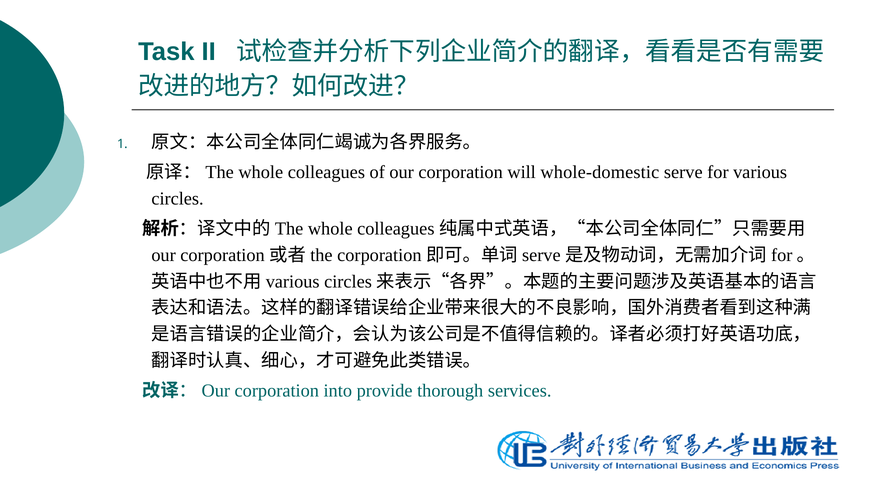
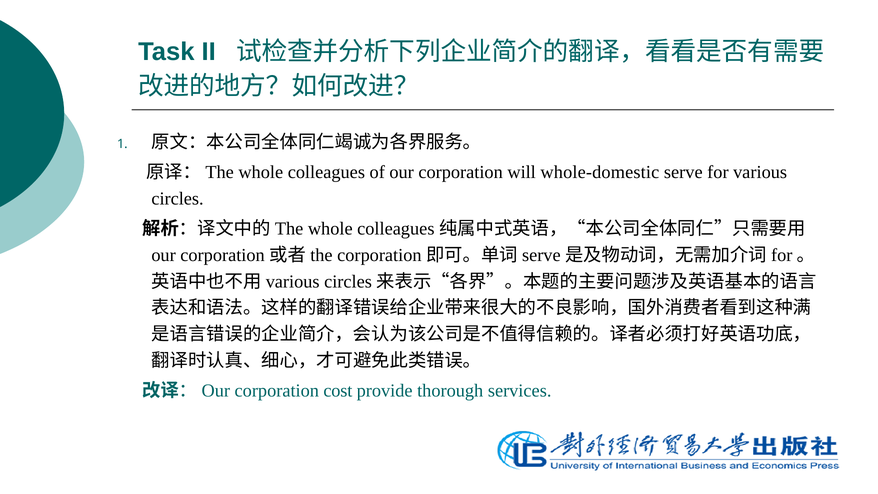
into: into -> cost
